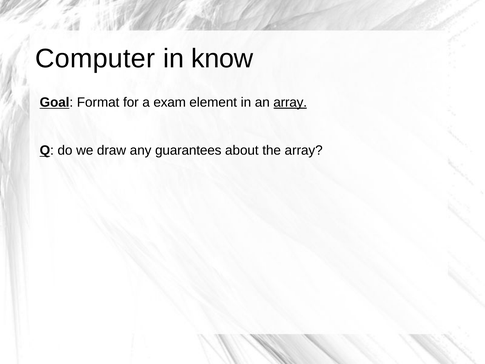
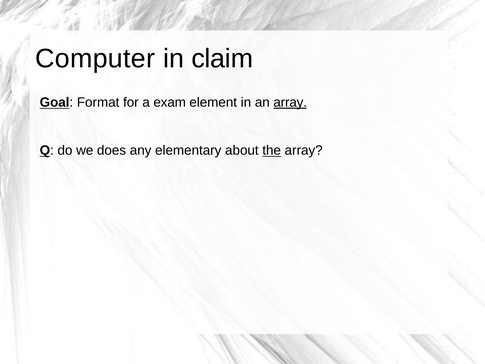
know: know -> claim
draw: draw -> does
guarantees: guarantees -> elementary
the underline: none -> present
